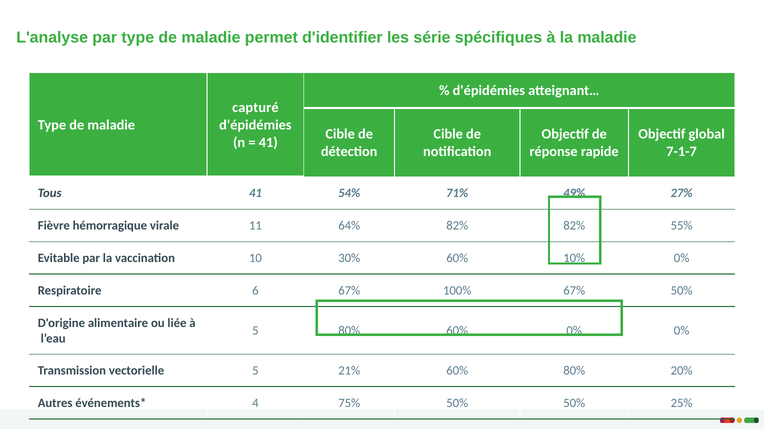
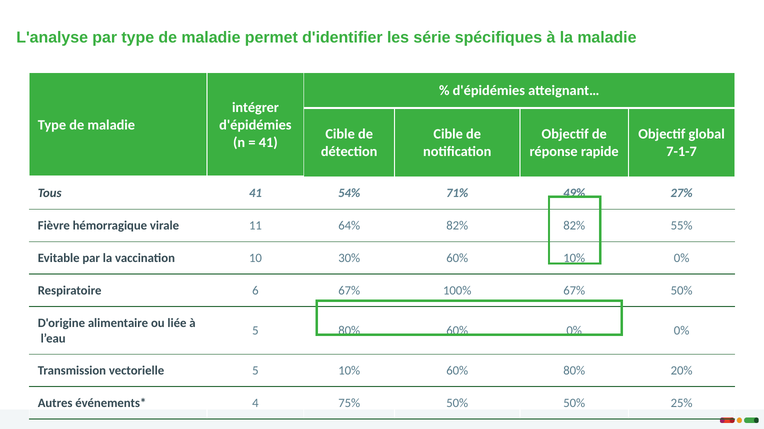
capturé: capturé -> intégrer
5 21%: 21% -> 10%
